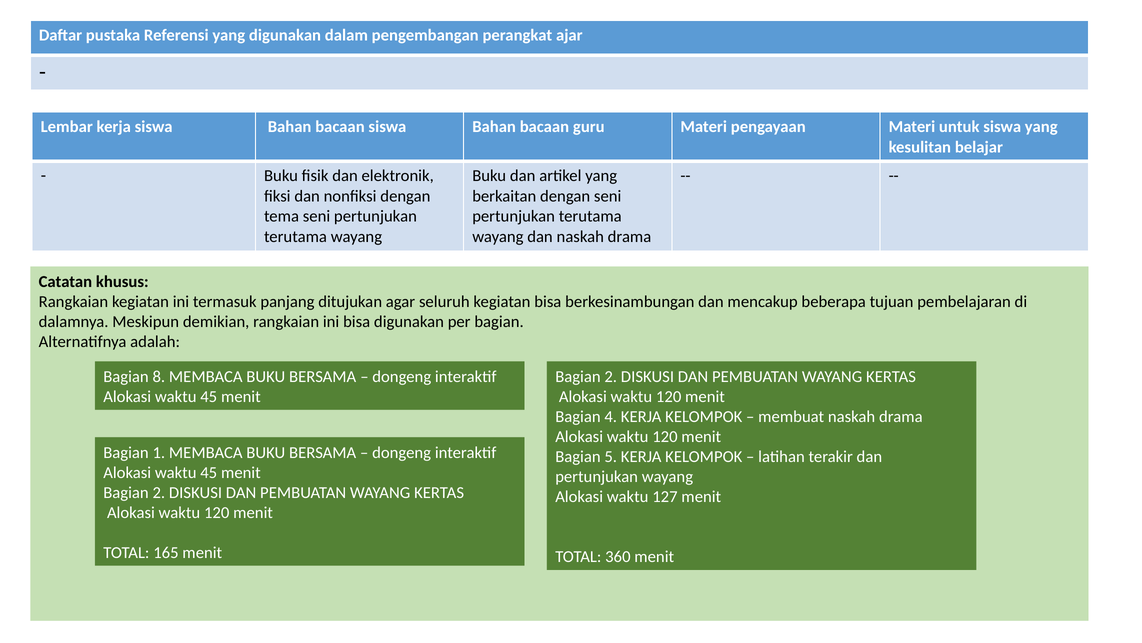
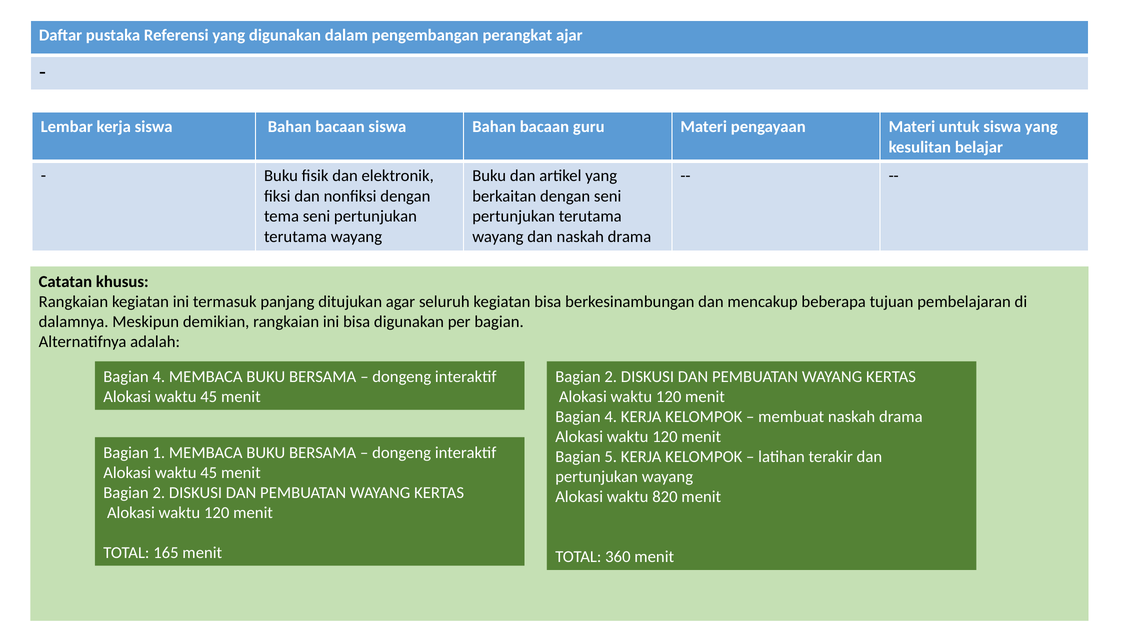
8 at (159, 376): 8 -> 4
127: 127 -> 820
